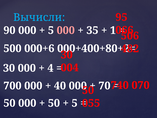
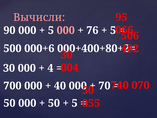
Вычисли colour: light blue -> pink
35: 35 -> 76
1 at (113, 30): 1 -> 5
